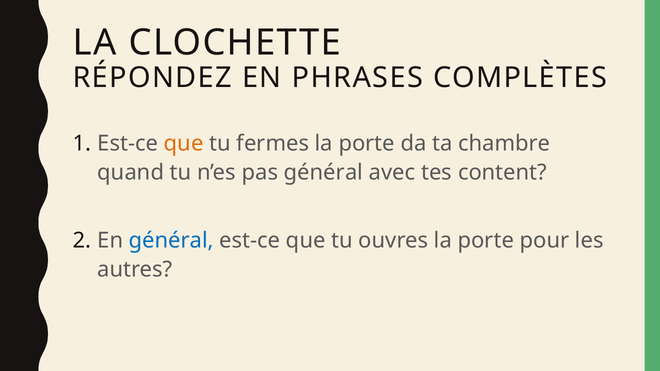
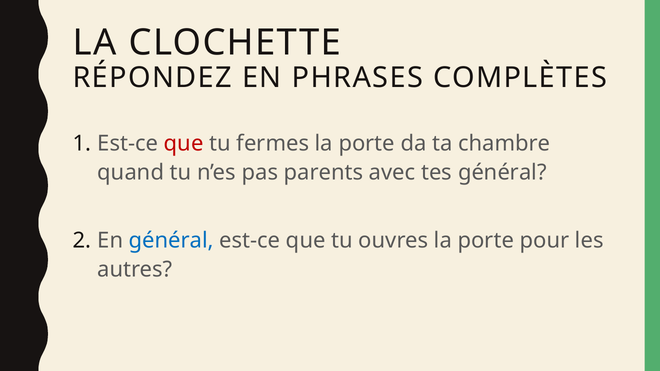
que at (184, 144) colour: orange -> red
pas général: général -> parents
tes content: content -> général
